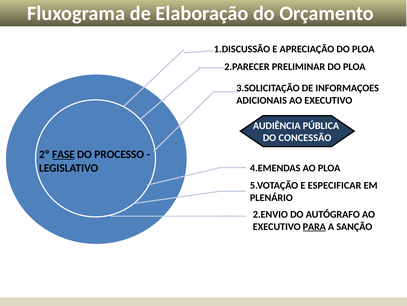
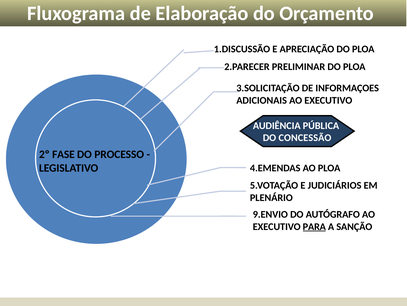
FASE underline: present -> none
ESPECIFICAR: ESPECIFICAR -> JUDICIÁRIOS
2.ENVIO: 2.ENVIO -> 9.ENVIO
